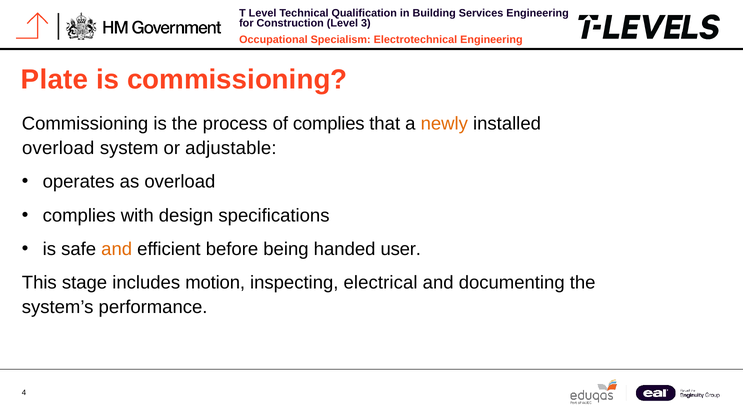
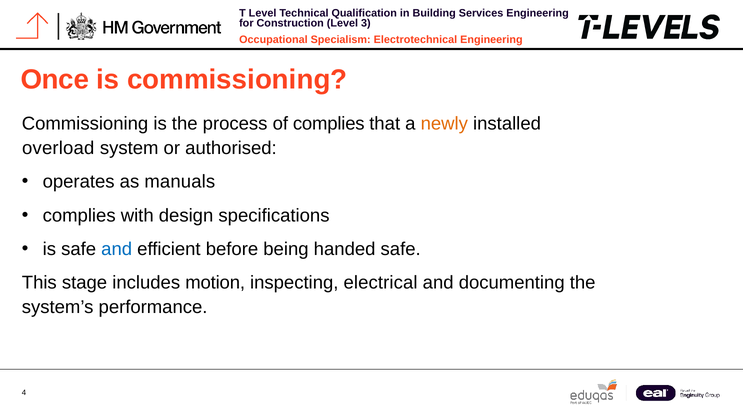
Plate: Plate -> Once
adjustable: adjustable -> authorised
as overload: overload -> manuals
and at (117, 249) colour: orange -> blue
handed user: user -> safe
